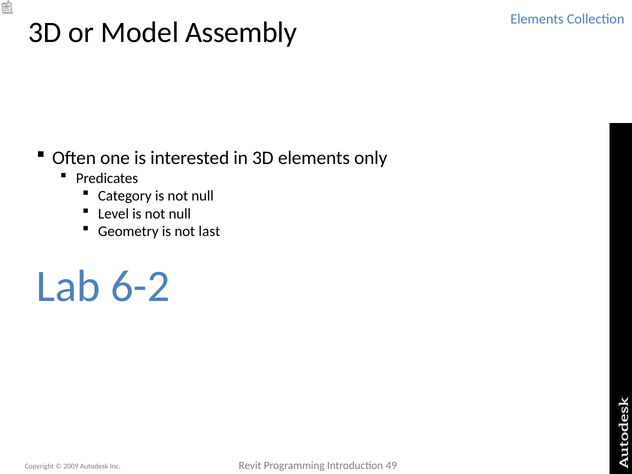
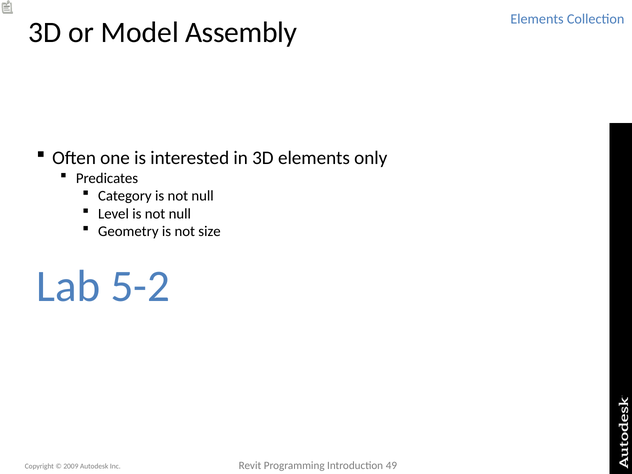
last: last -> size
6-2: 6-2 -> 5-2
